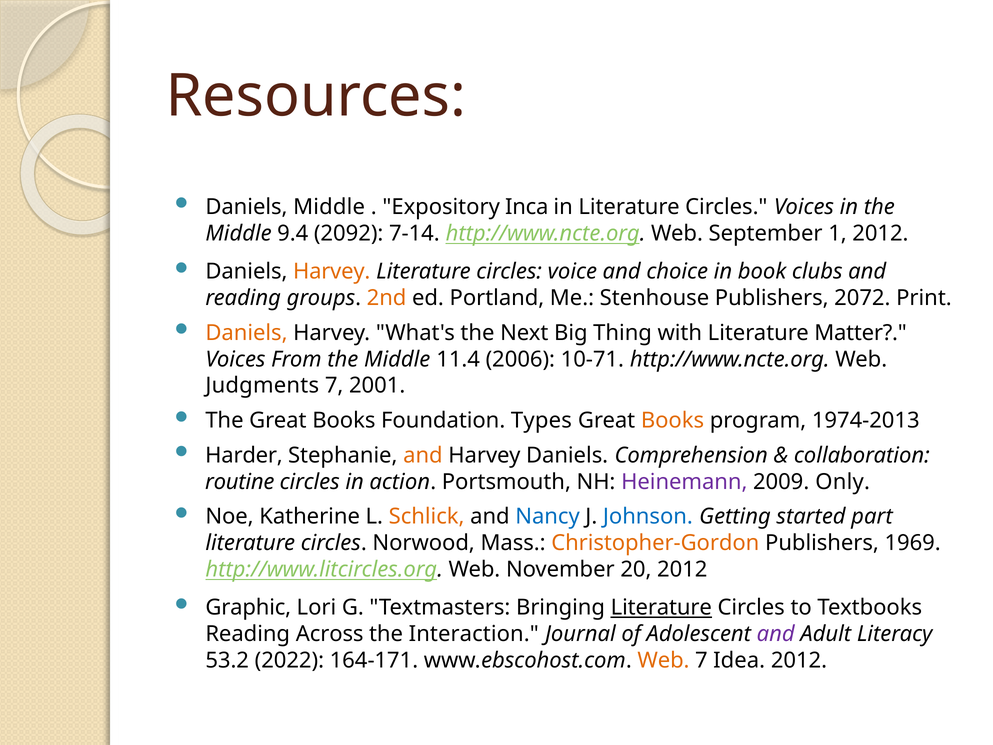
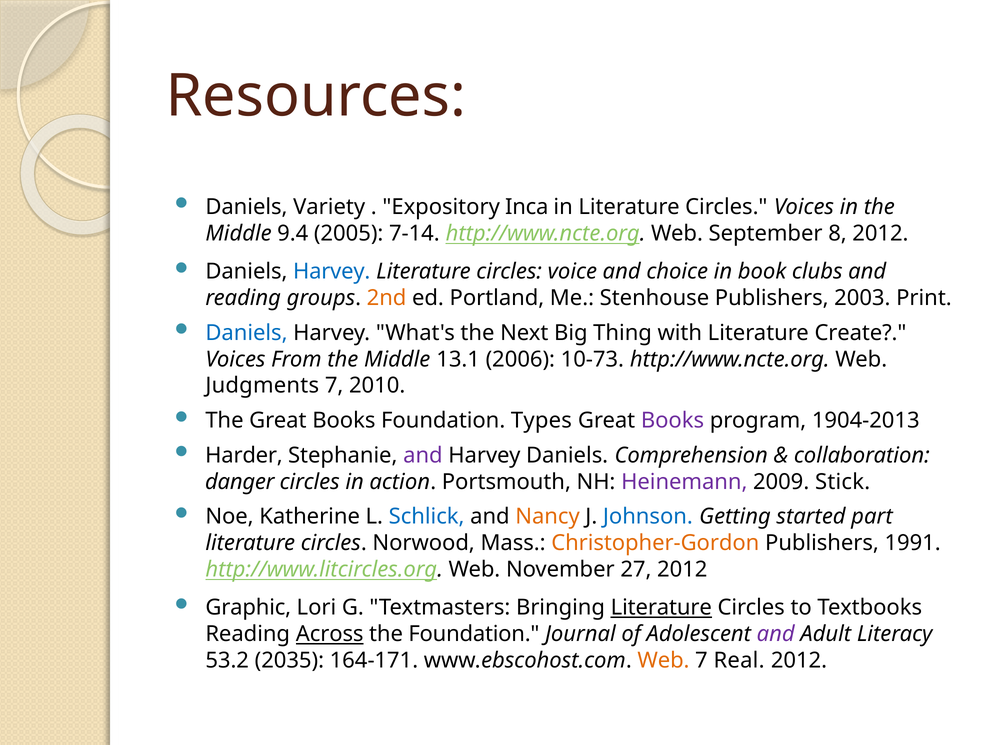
Daniels Middle: Middle -> Variety
2092: 2092 -> 2005
1: 1 -> 8
Harvey at (332, 271) colour: orange -> blue
2072: 2072 -> 2003
Daniels at (246, 333) colour: orange -> blue
Matter: Matter -> Create
11.4: 11.4 -> 13.1
10-71: 10-71 -> 10-73
2001: 2001 -> 2010
Books at (672, 420) colour: orange -> purple
1974-2013: 1974-2013 -> 1904-2013
and at (423, 455) colour: orange -> purple
routine: routine -> danger
Only: Only -> Stick
Schlick colour: orange -> blue
Nancy colour: blue -> orange
1969: 1969 -> 1991
20: 20 -> 27
Across underline: none -> present
the Interaction: Interaction -> Foundation
2022: 2022 -> 2035
Idea: Idea -> Real
